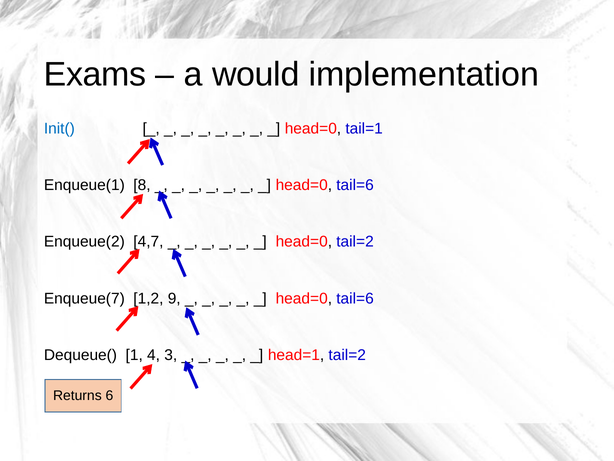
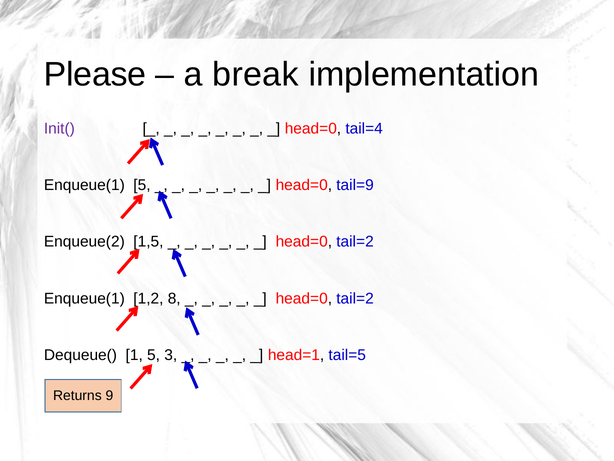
Exams: Exams -> Please
would: would -> break
Init( colour: blue -> purple
tail=1: tail=1 -> tail=4
Enqueue(1 8: 8 -> 5
tail=6 at (355, 185): tail=6 -> tail=9
4,7: 4,7 -> 1,5
Enqueue(7 at (84, 298): Enqueue(7 -> Enqueue(1
9: 9 -> 8
tail=6 at (355, 298): tail=6 -> tail=2
1 4: 4 -> 5
head=1 tail=2: tail=2 -> tail=5
6: 6 -> 9
